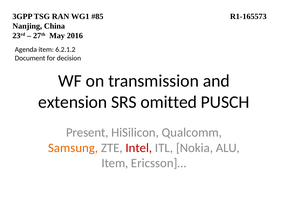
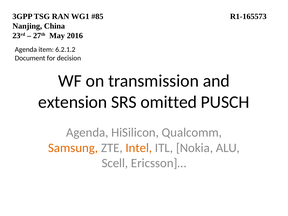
Present at (87, 132): Present -> Agenda
Intel colour: red -> orange
Item at (115, 163): Item -> Scell
